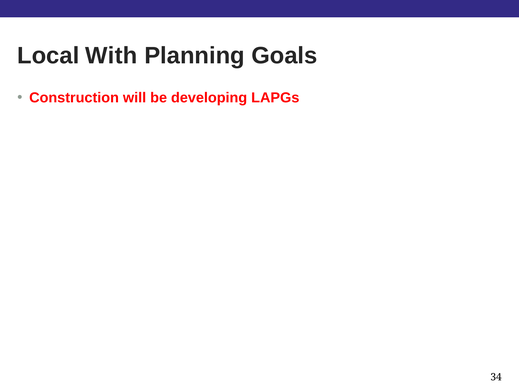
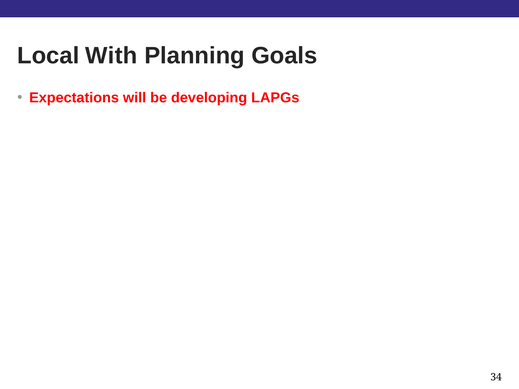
Construction: Construction -> Expectations
